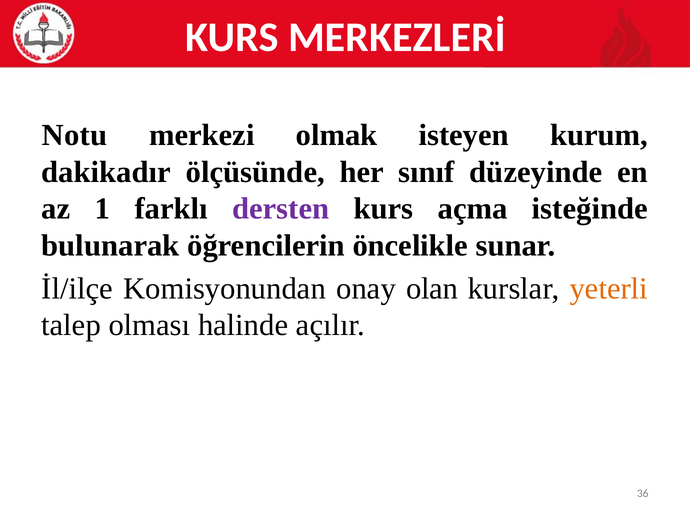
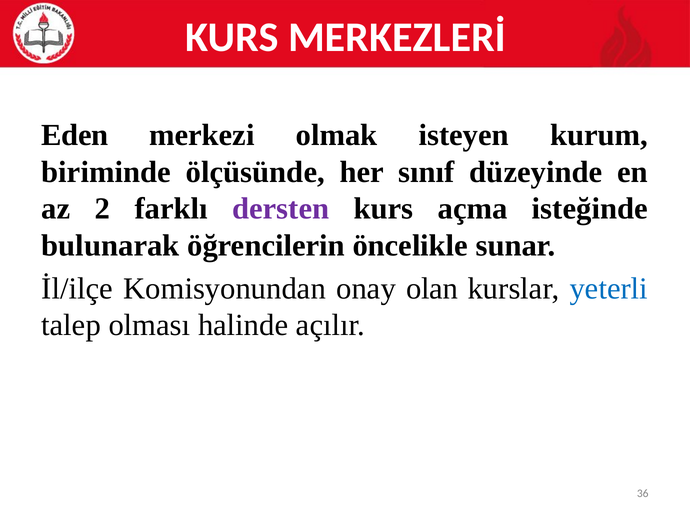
Notu: Notu -> Eden
dakikadır: dakikadır -> biriminde
1: 1 -> 2
yeterli colour: orange -> blue
